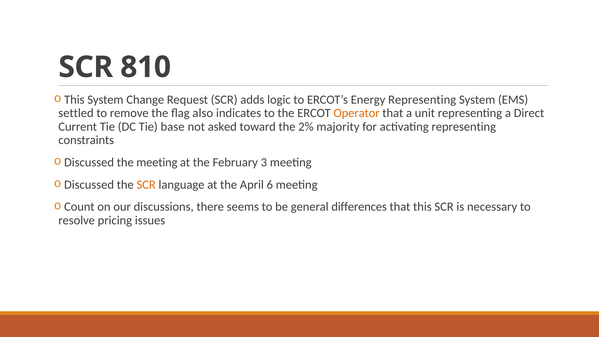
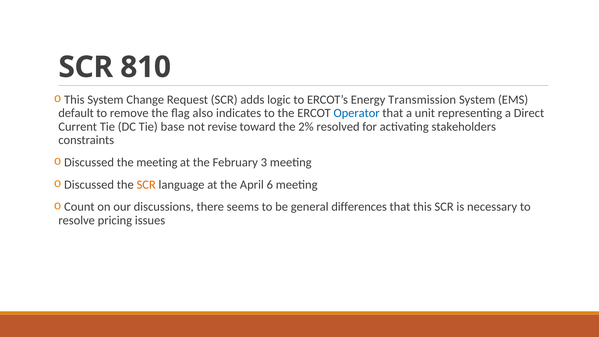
Energy Representing: Representing -> Transmission
settled: settled -> default
Operator colour: orange -> blue
asked: asked -> revise
majority: majority -> resolved
activating representing: representing -> stakeholders
